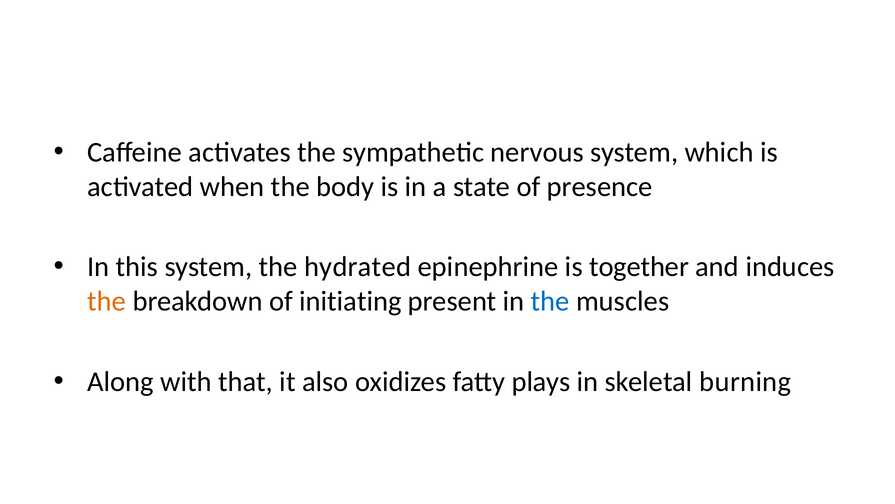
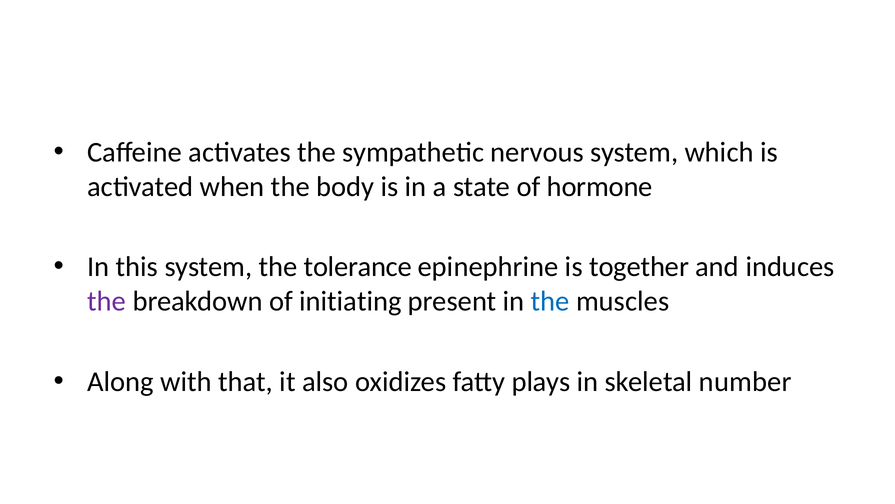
presence: presence -> hormone
hydrated: hydrated -> tolerance
the at (107, 301) colour: orange -> purple
burning: burning -> number
